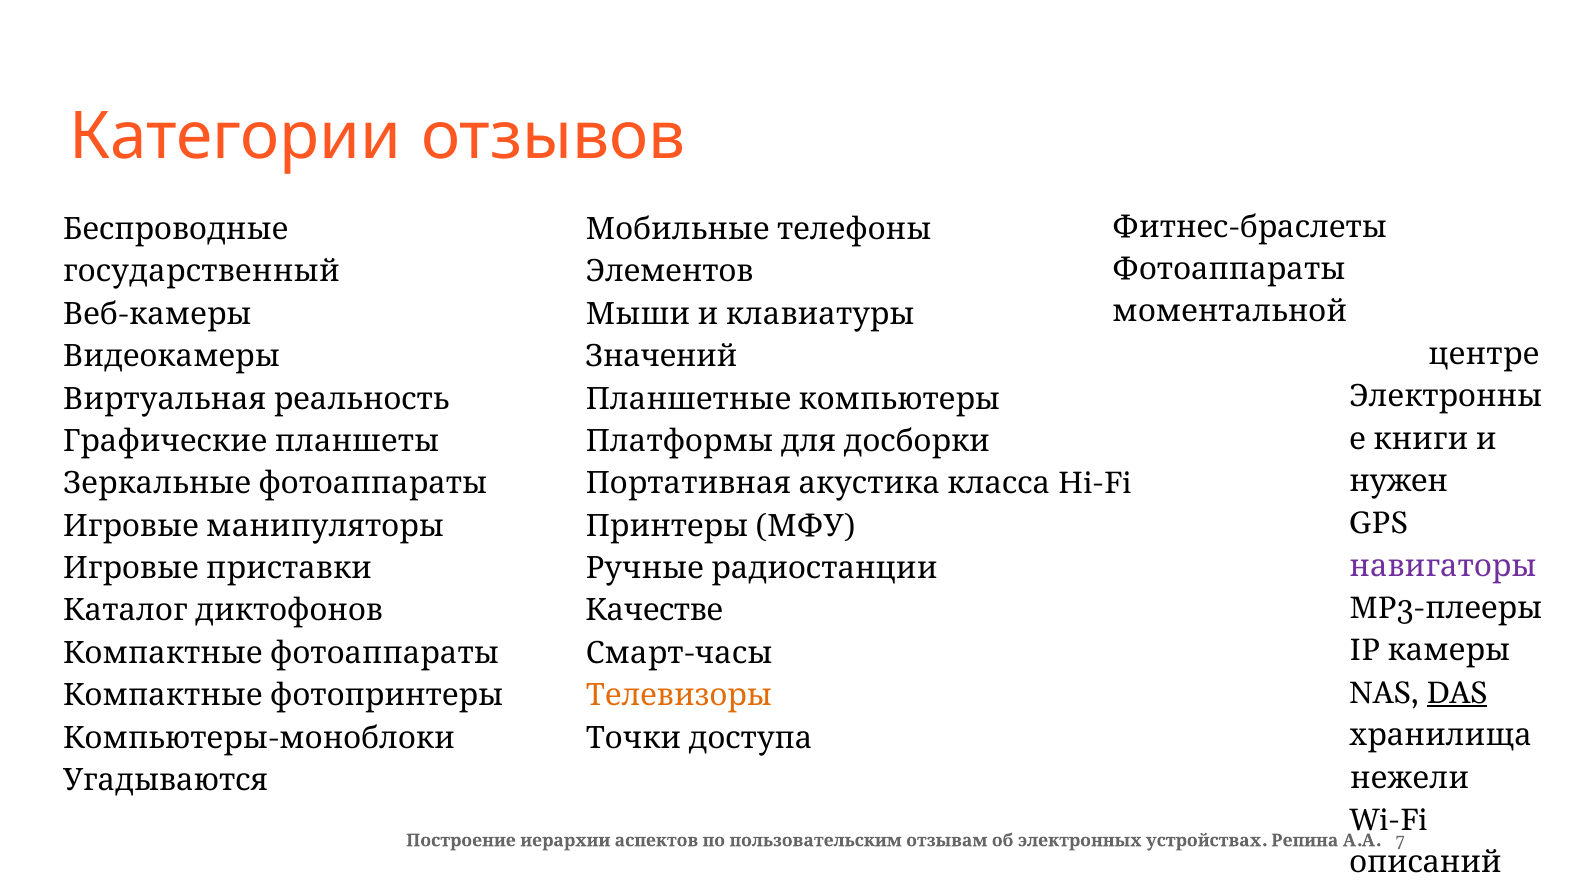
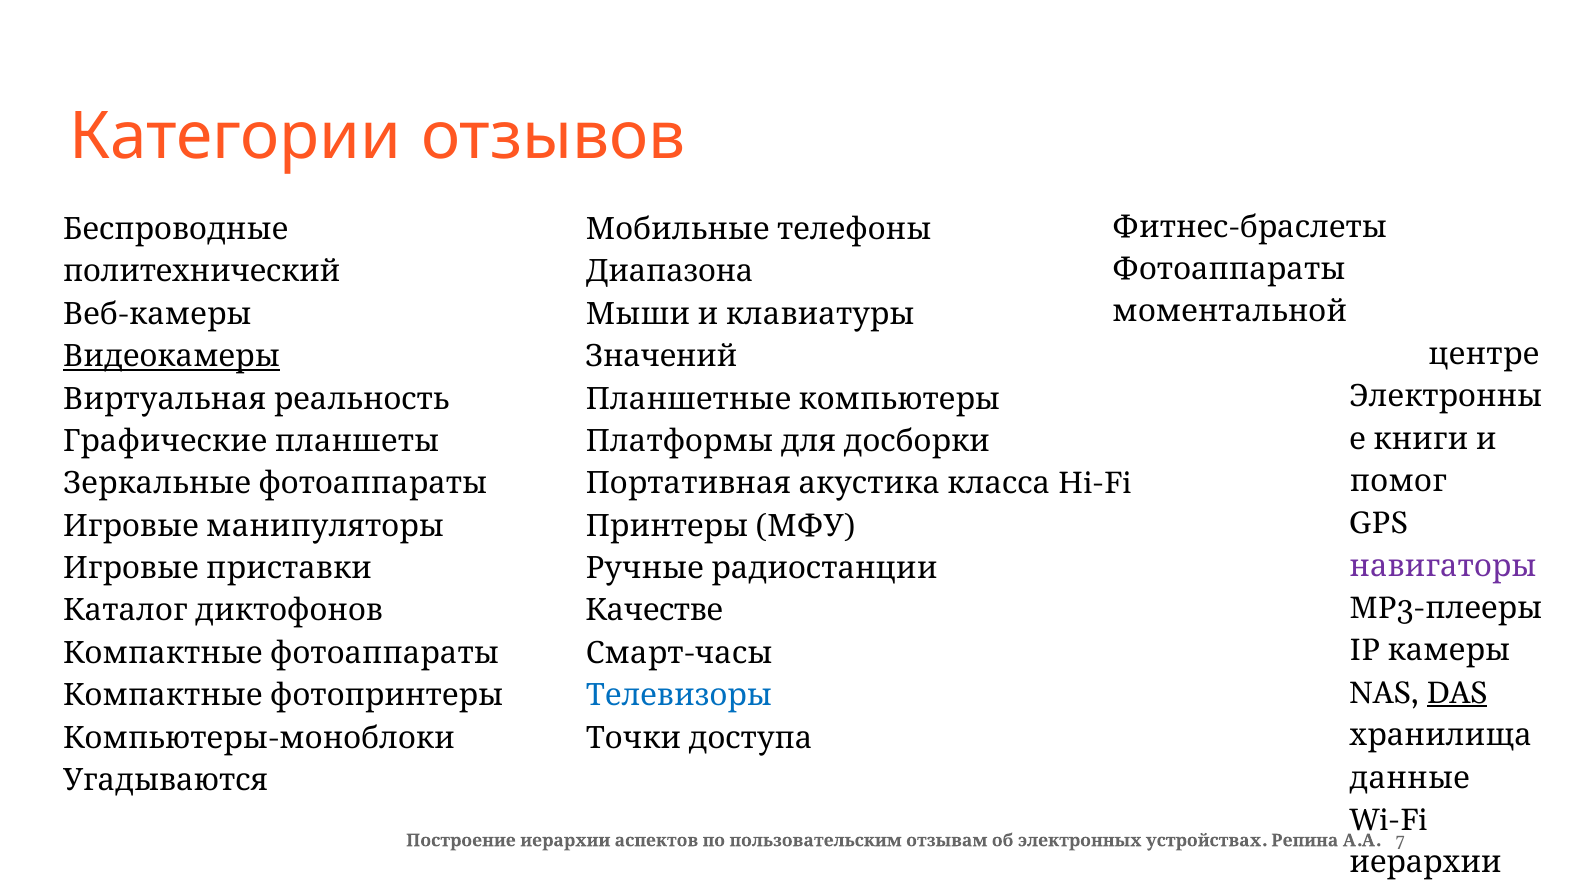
государственный: государственный -> политехнический
Элементов: Элементов -> Диапазона
Видеокамеры underline: none -> present
нужен: нужен -> помог
Телевизоры colour: orange -> blue
нежели: нежели -> данные
описаний: описаний -> иерархии
